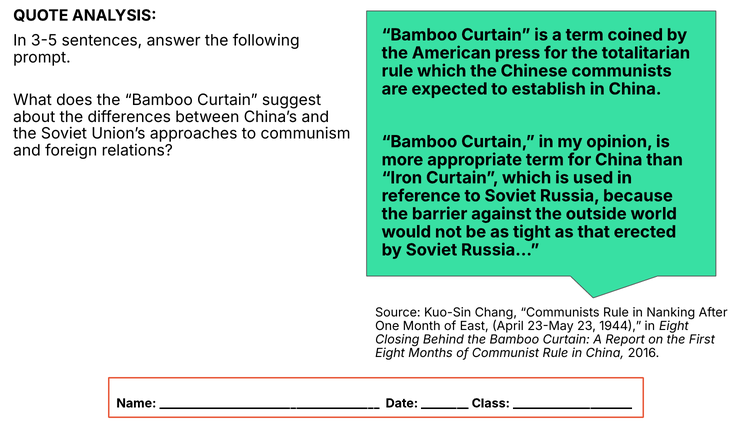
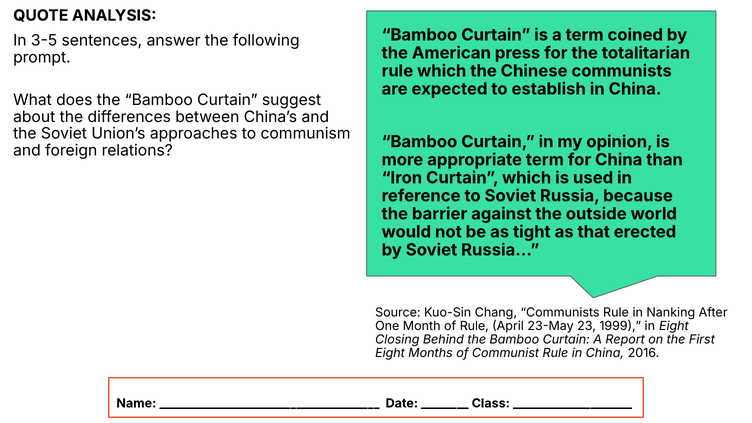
of East: East -> Rule
1944: 1944 -> 1999
